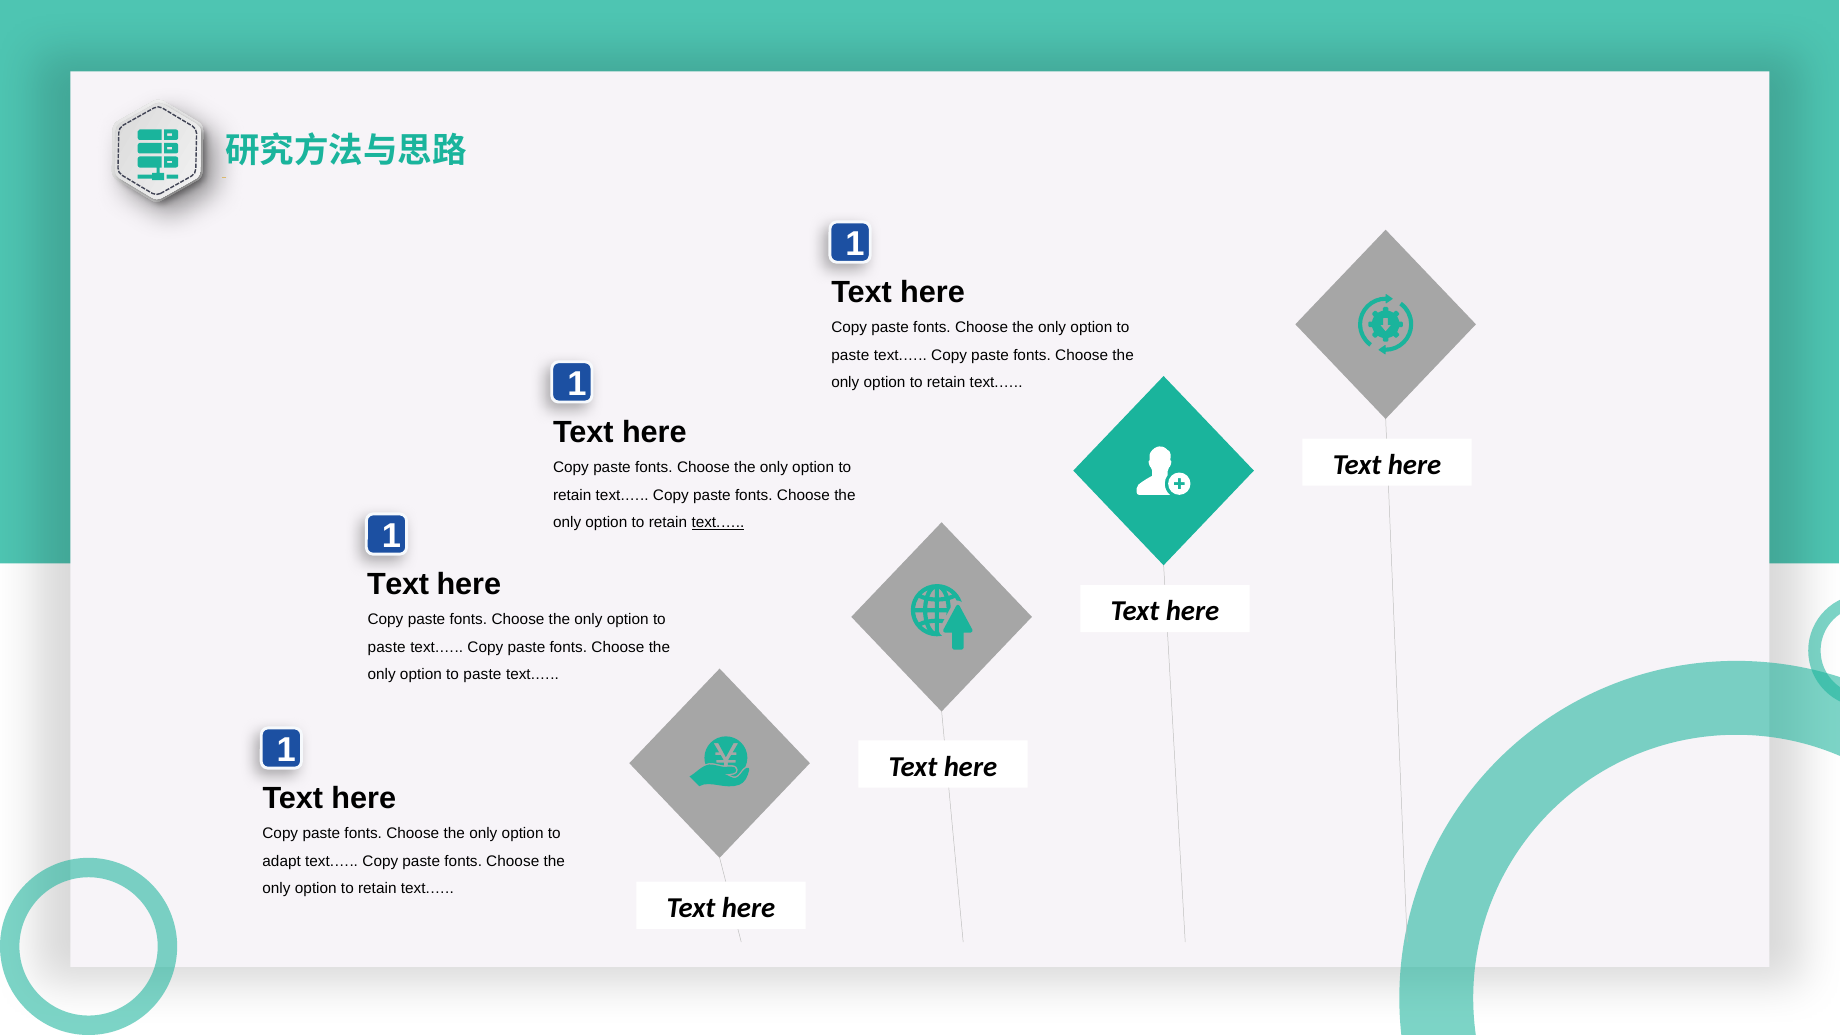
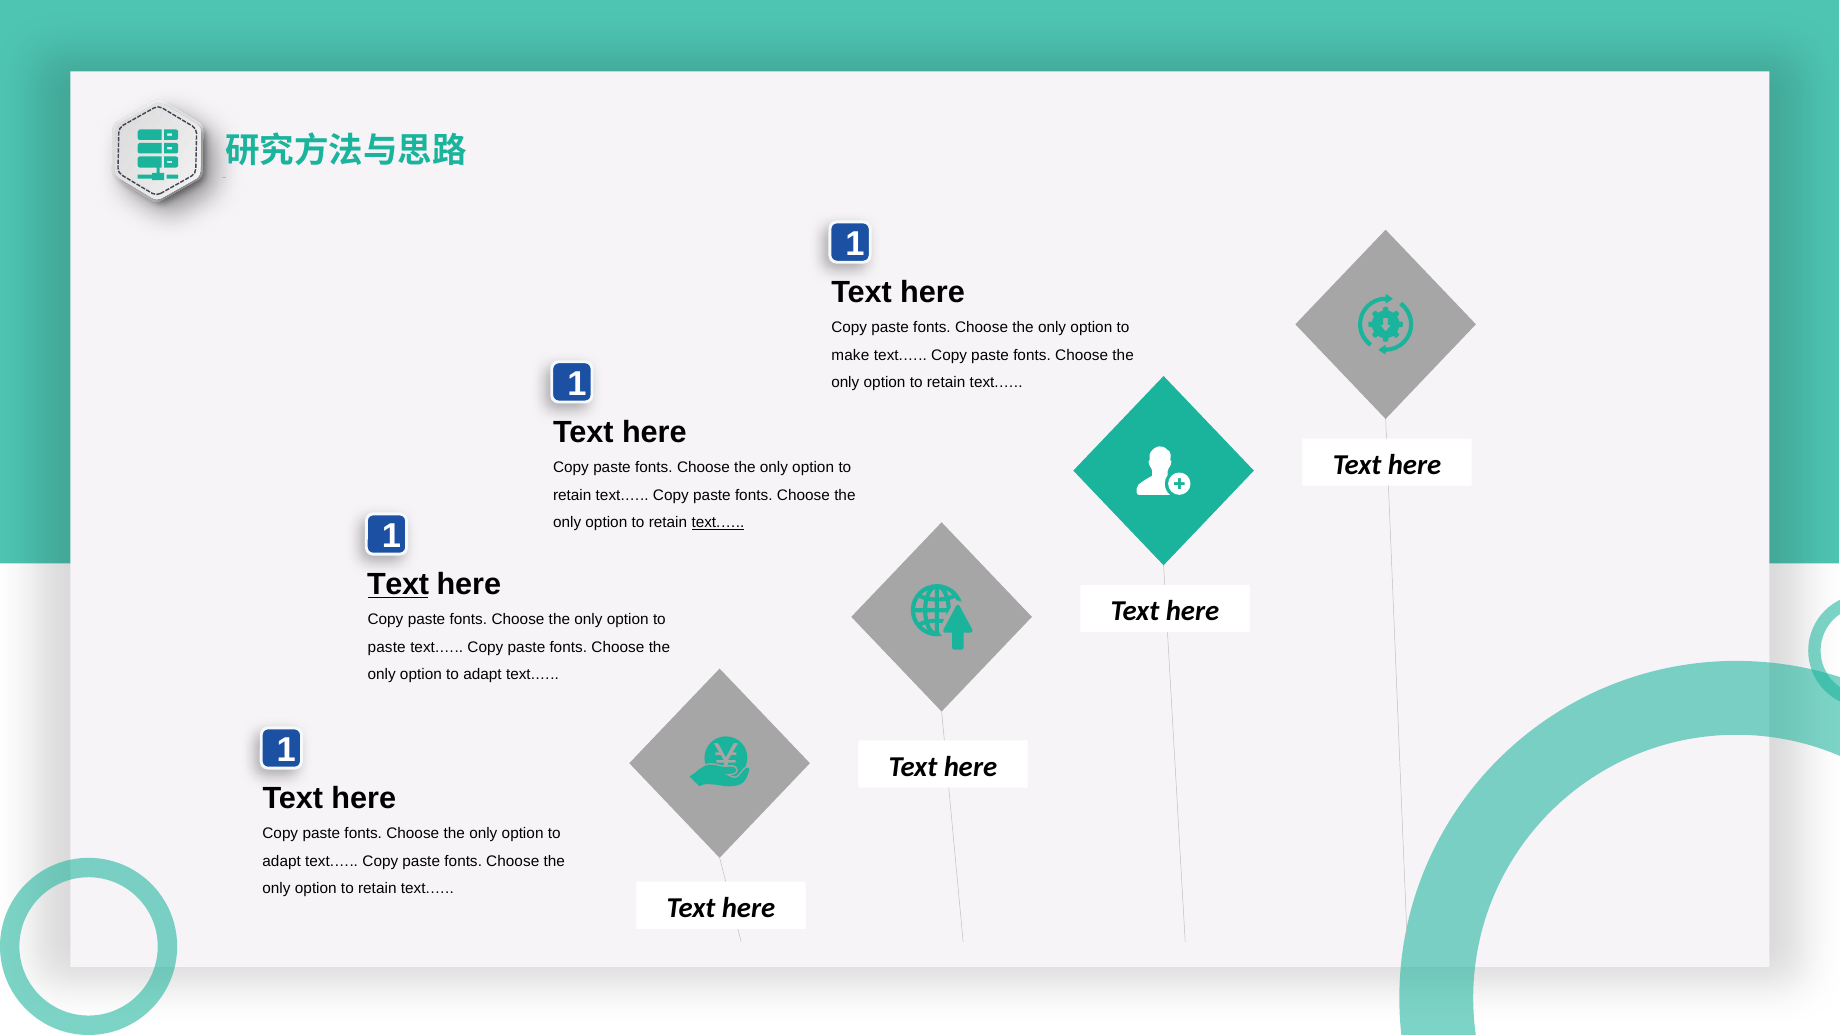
paste at (850, 355): paste -> make
Text at (398, 584) underline: none -> present
paste at (482, 675): paste -> adapt
